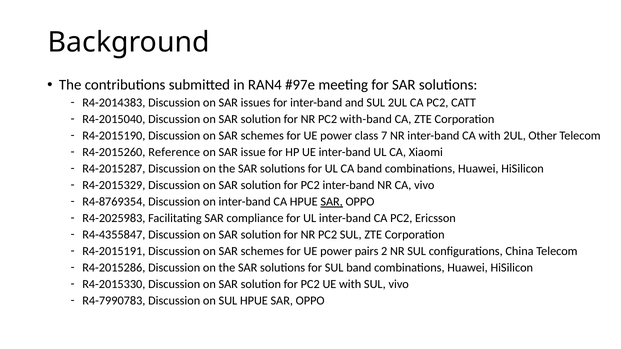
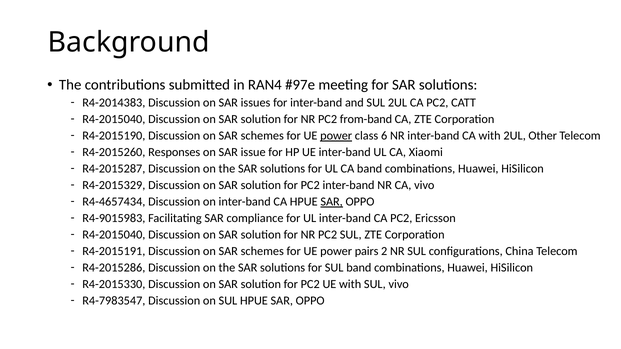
with-band: with-band -> from-band
power at (336, 136) underline: none -> present
7: 7 -> 6
Reference: Reference -> Responses
R4-8769354: R4-8769354 -> R4-4657434
R4-2025983: R4-2025983 -> R4-9015983
R4-4355847 at (114, 235): R4-4355847 -> R4-2015040
R4-7990783: R4-7990783 -> R4-7983547
